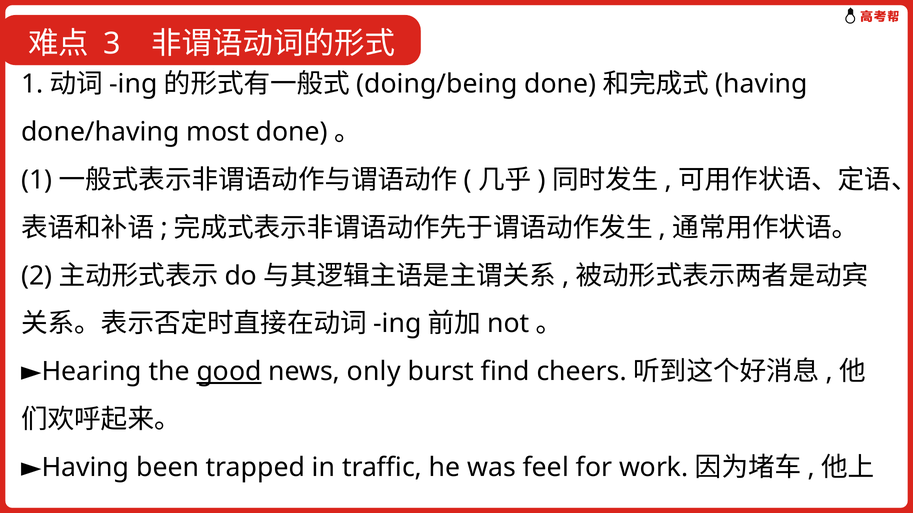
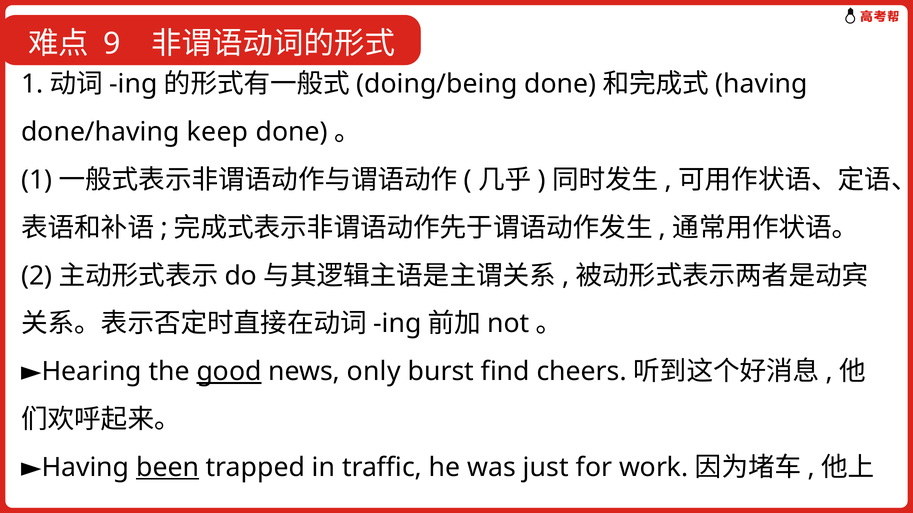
3: 3 -> 9
most: most -> keep
been underline: none -> present
feel: feel -> just
